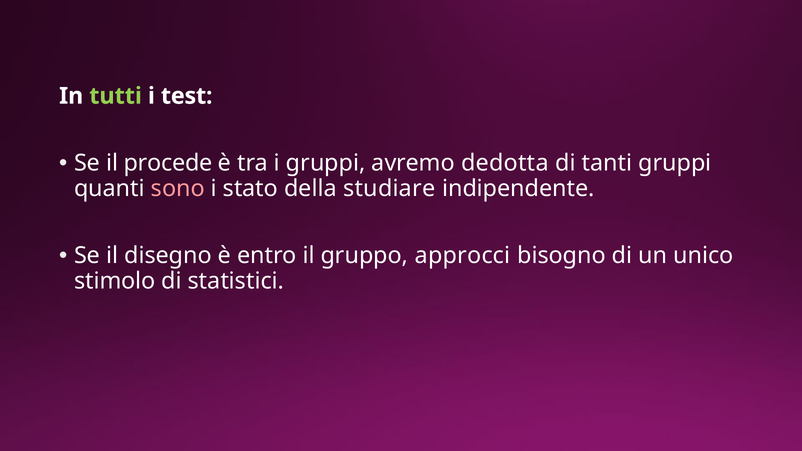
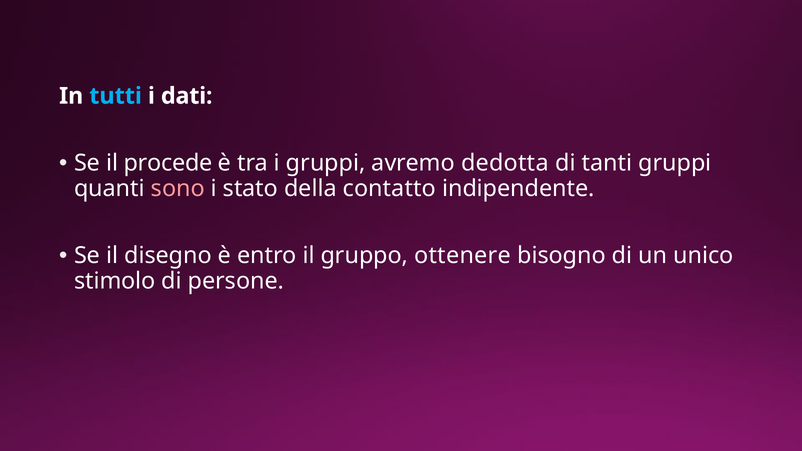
tutti colour: light green -> light blue
test: test -> dati
studiare: studiare -> contatto
approcci: approcci -> ottenere
statistici: statistici -> persone
